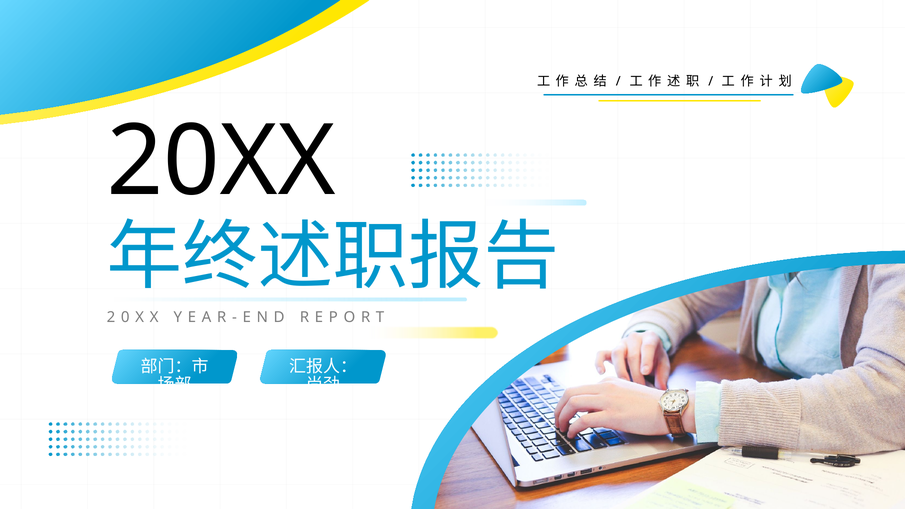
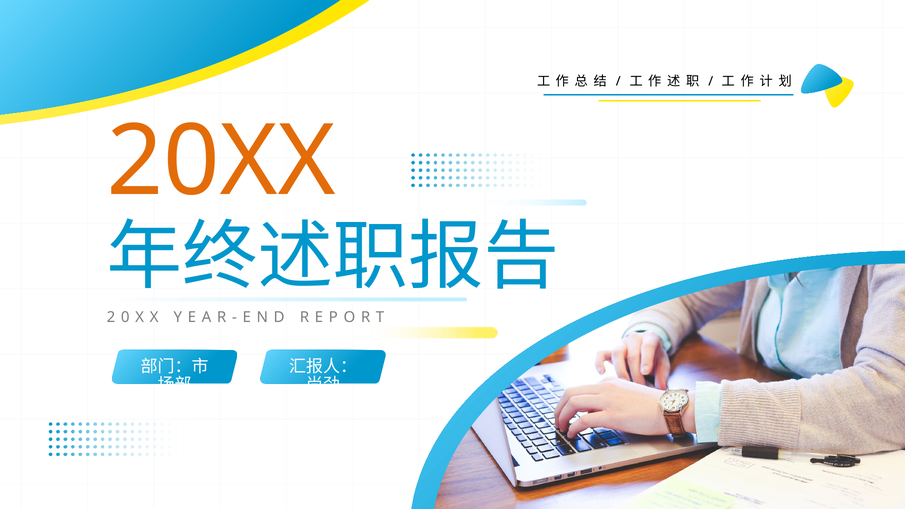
20XX colour: black -> orange
